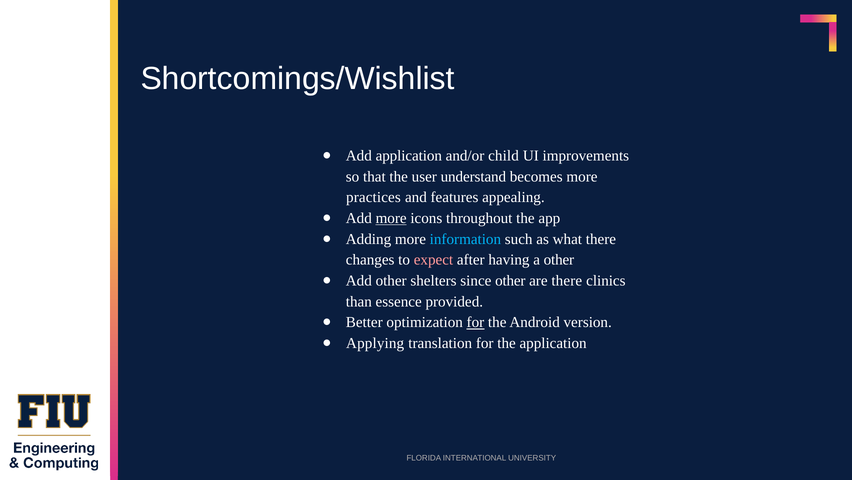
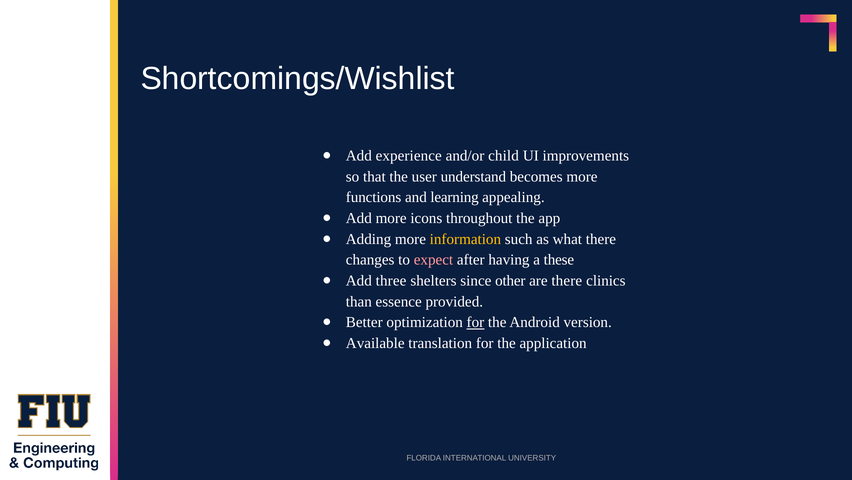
Add application: application -> experience
practices: practices -> functions
features: features -> learning
more at (391, 218) underline: present -> none
information colour: light blue -> yellow
a other: other -> these
Add other: other -> three
Applying: Applying -> Available
